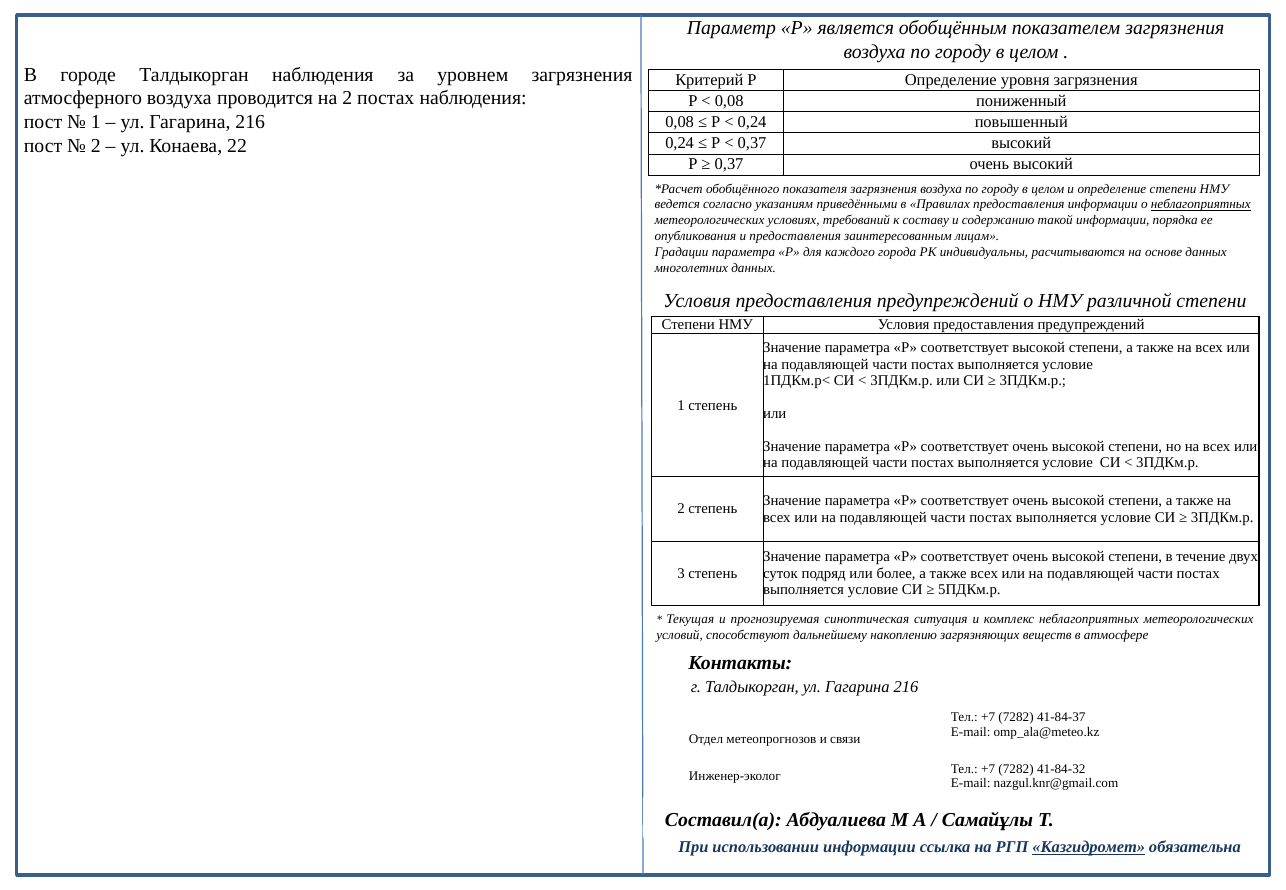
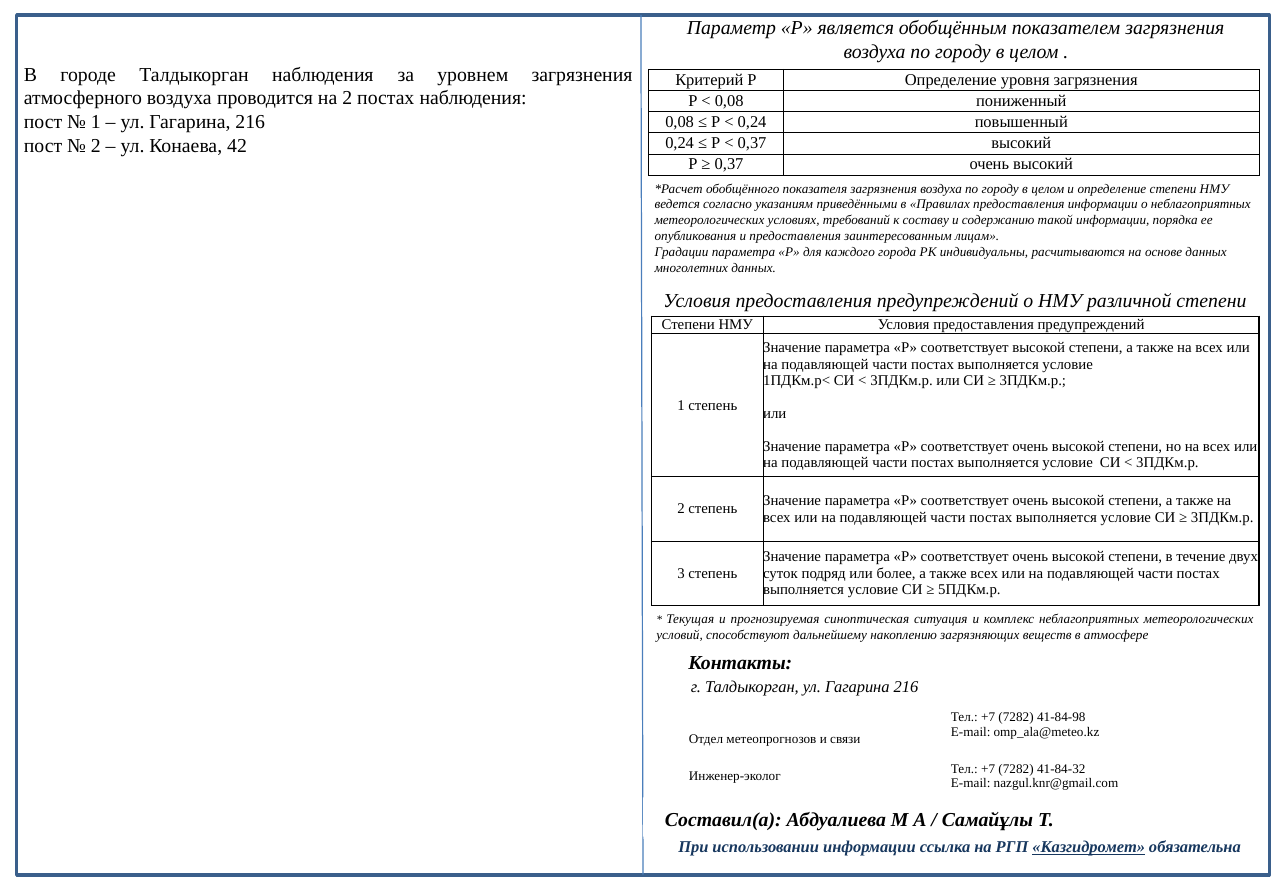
22: 22 -> 42
неблагоприятных at (1201, 205) underline: present -> none
41-84-37: 41-84-37 -> 41-84-98
